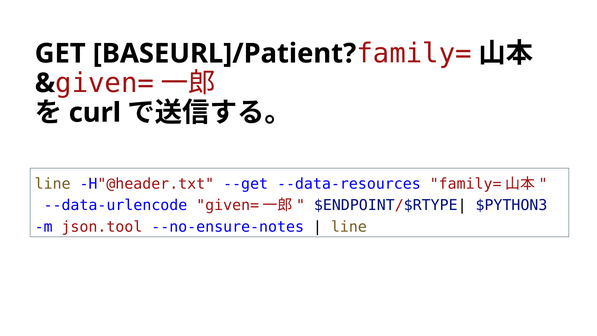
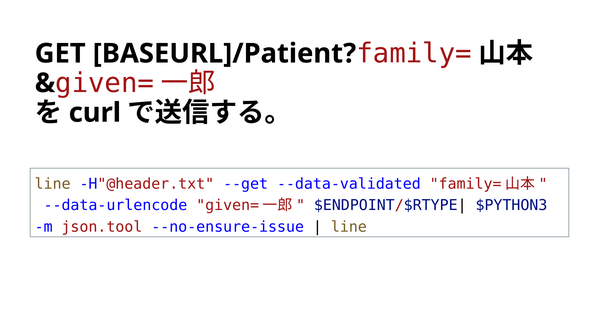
--data-resources: --data-resources -> --data-validated
--no-ensure-notes: --no-ensure-notes -> --no-ensure-issue
